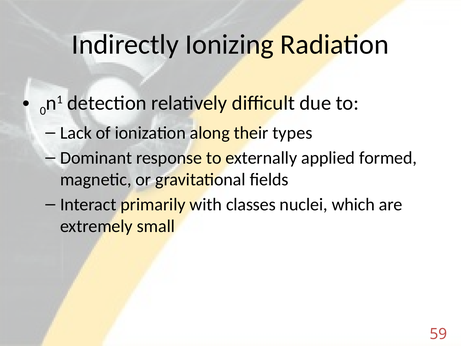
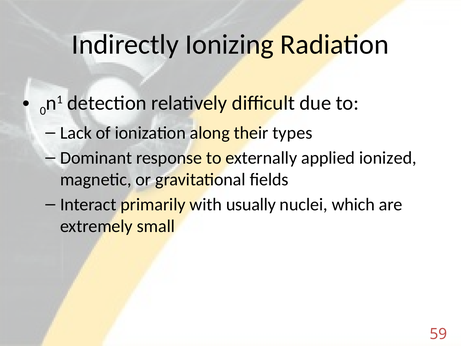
formed: formed -> ionized
classes: classes -> usually
